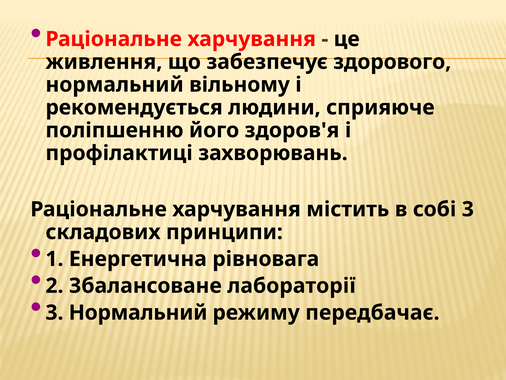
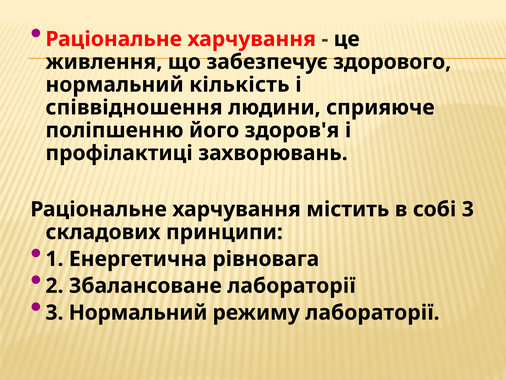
вільному: вільному -> кількість
рекомендується: рекомендується -> співвідношення
режиму передбачає: передбачає -> лабораторії
